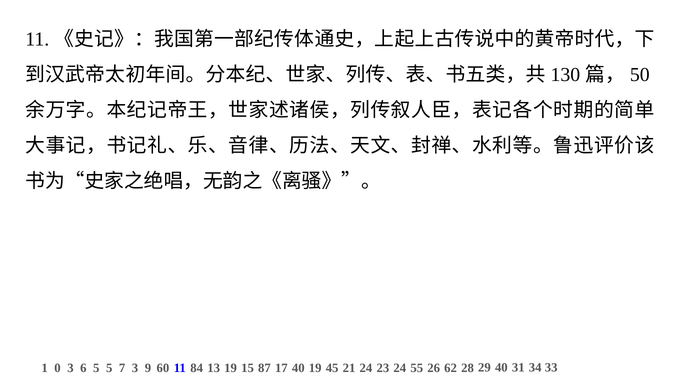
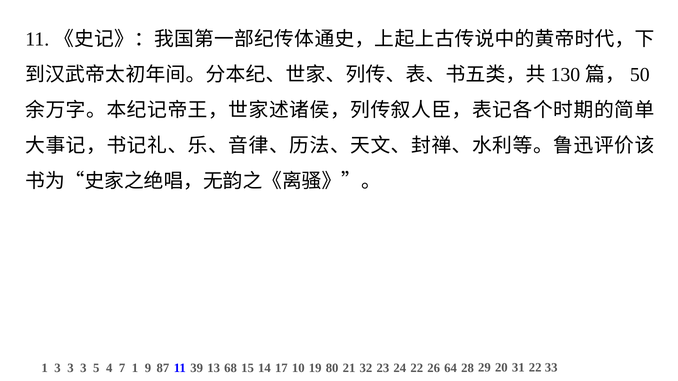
1 0: 0 -> 3
6 at (83, 368): 6 -> 3
5 5: 5 -> 4
7 3: 3 -> 1
60: 60 -> 87
84: 84 -> 39
13 19: 19 -> 68
87: 87 -> 14
17 40: 40 -> 10
45: 45 -> 80
21 24: 24 -> 32
24 55: 55 -> 22
62: 62 -> 64
29 40: 40 -> 20
31 34: 34 -> 22
